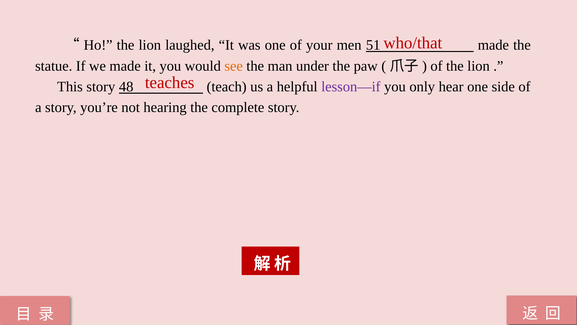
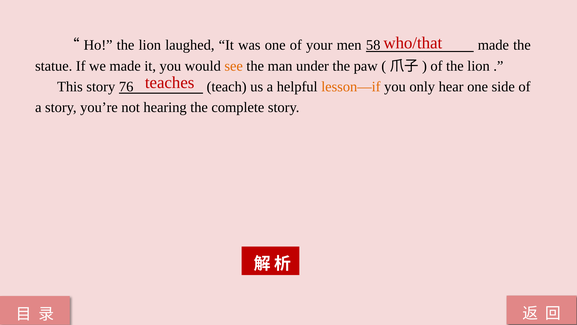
51: 51 -> 58
48: 48 -> 76
lesson—if colour: purple -> orange
